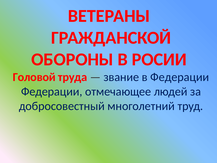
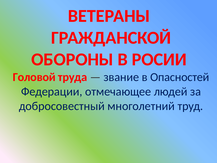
в Федерации: Федерации -> Опасностей
